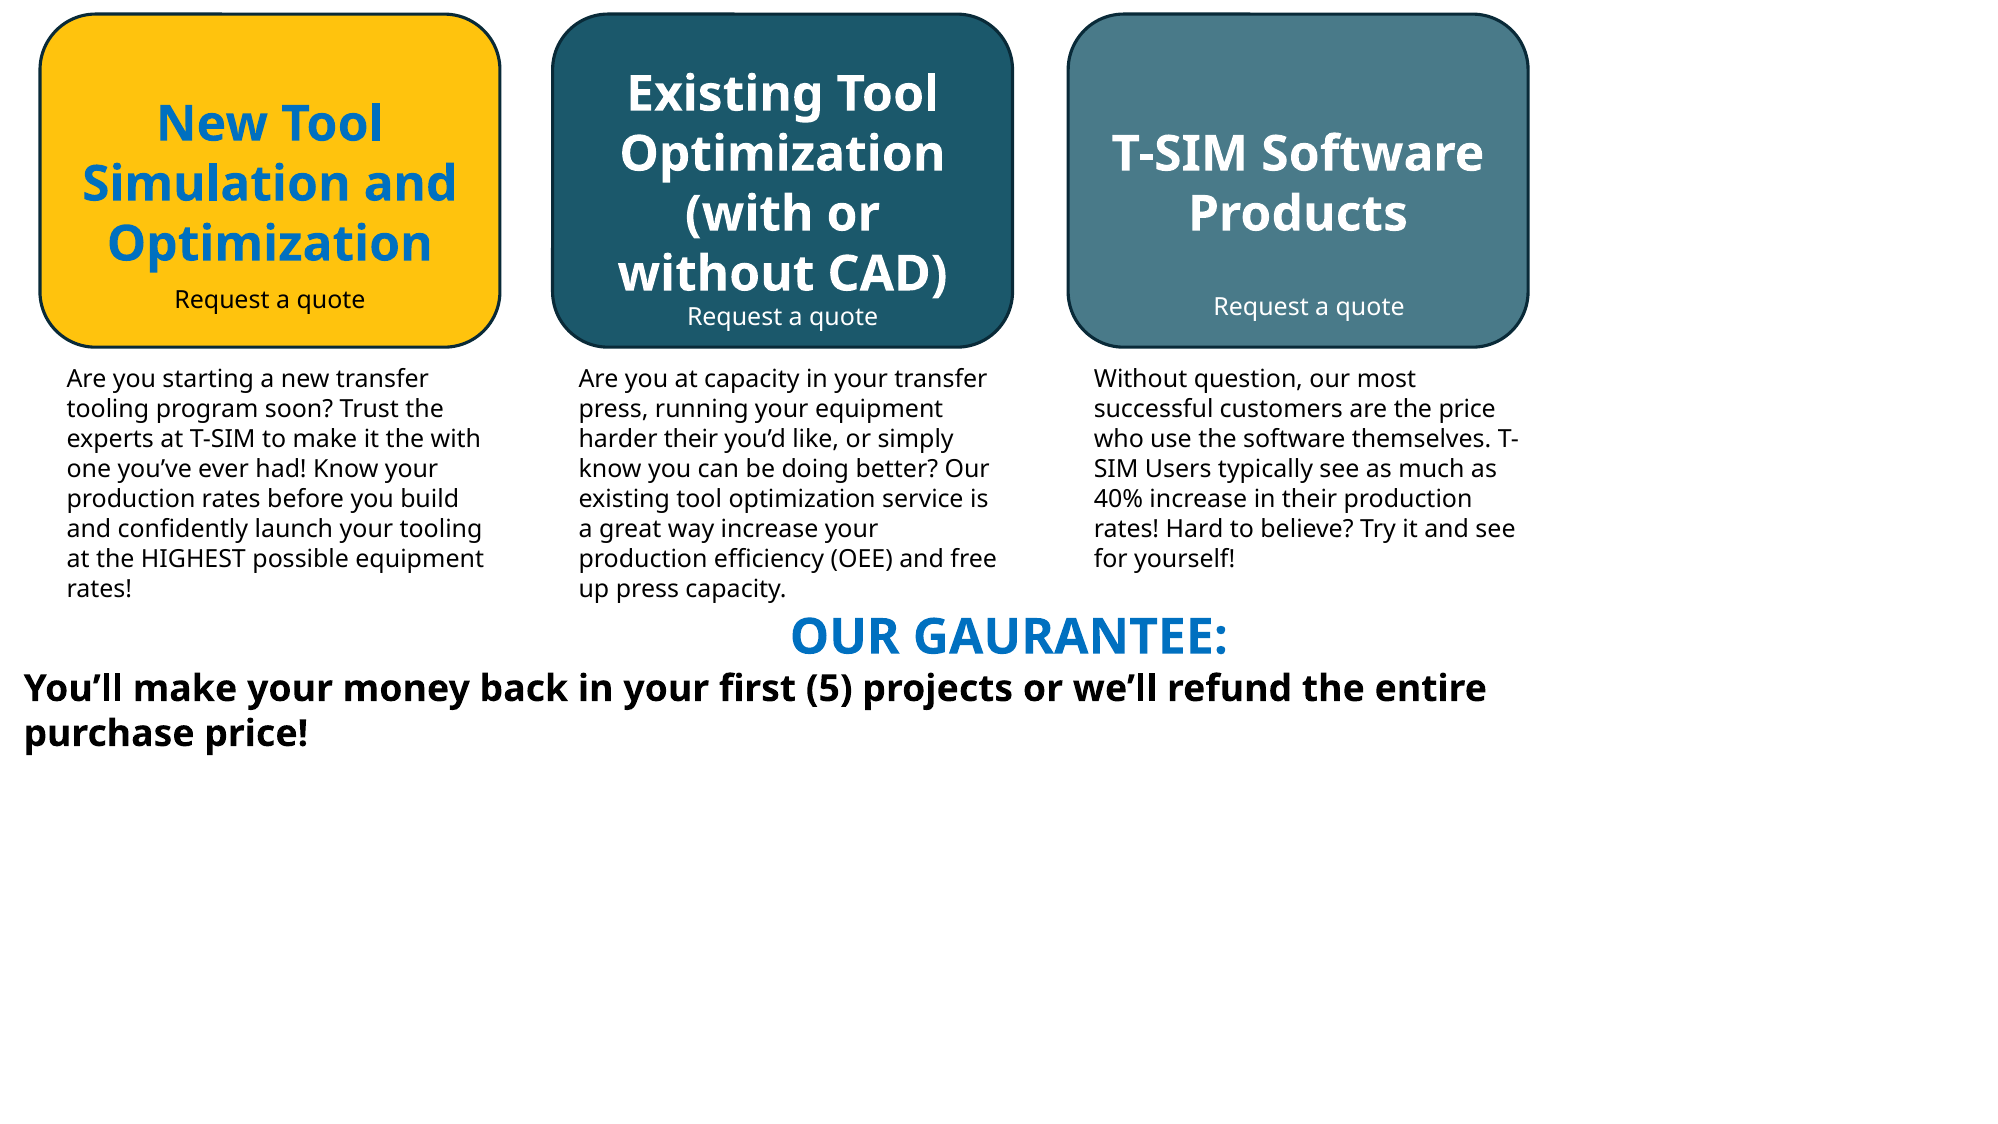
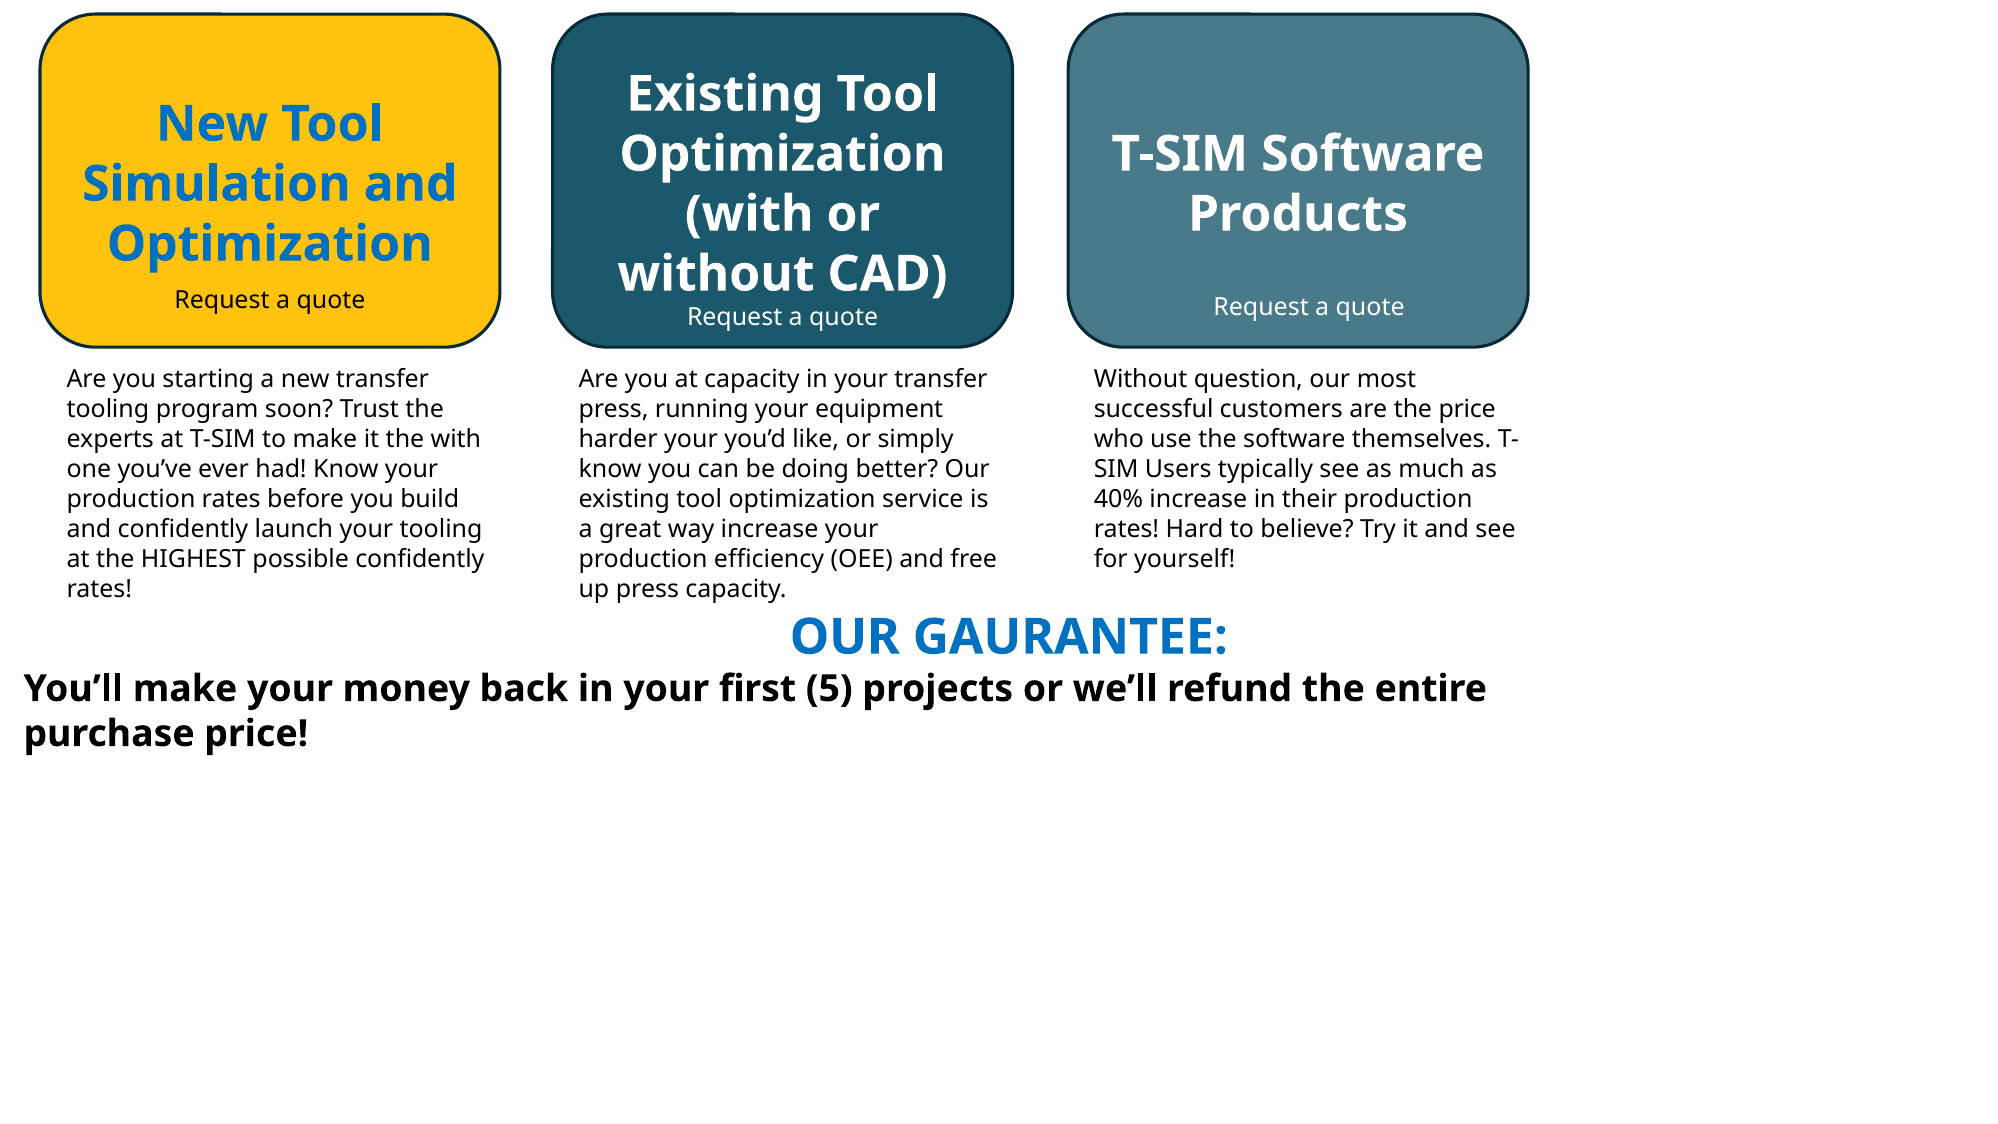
harder their: their -> your
possible equipment: equipment -> confidently
